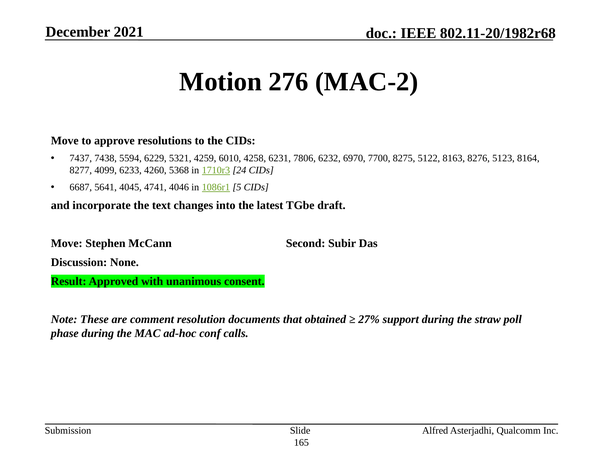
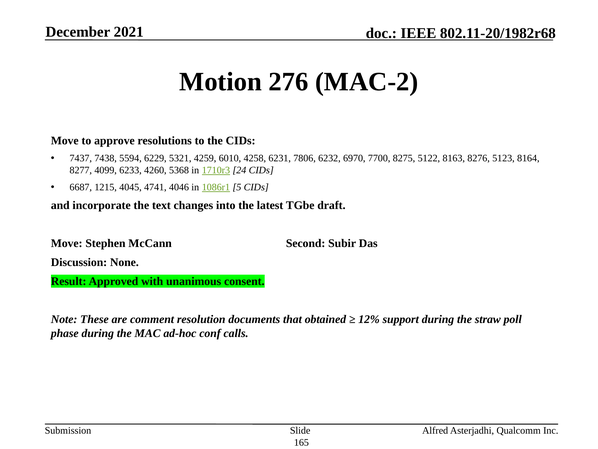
5641: 5641 -> 1215
27%: 27% -> 12%
